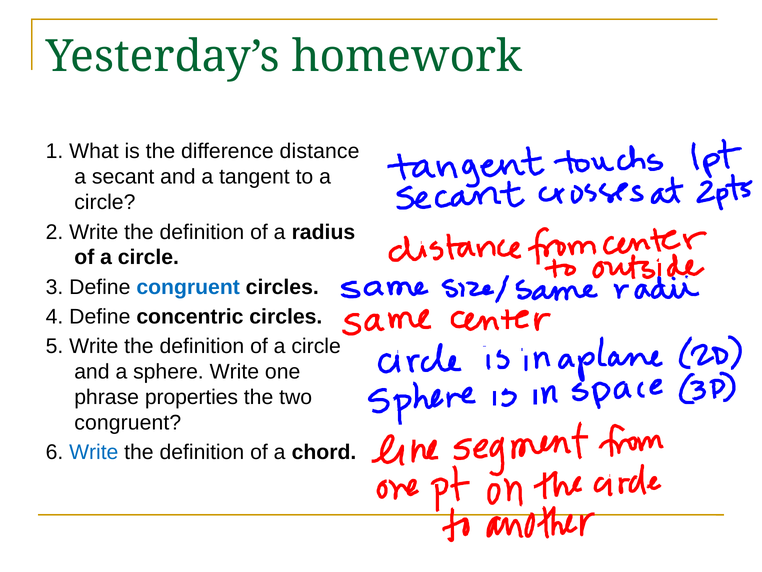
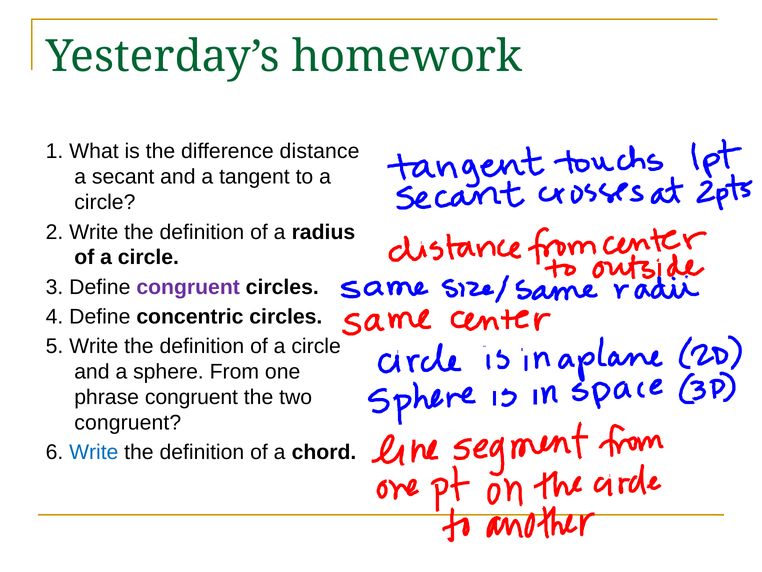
congruent at (188, 287) colour: blue -> purple
sphere Write: Write -> From
phrase properties: properties -> congruent
